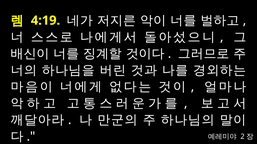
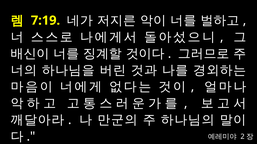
4:19: 4:19 -> 7:19
